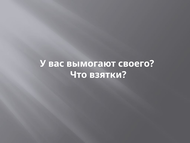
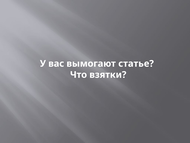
своего: своего -> статье
